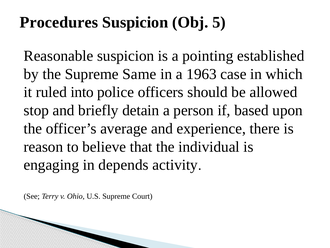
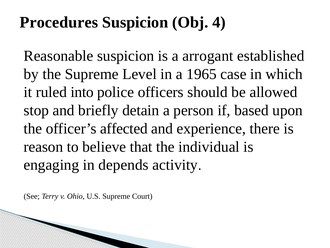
5: 5 -> 4
pointing: pointing -> arrogant
Same: Same -> Level
1963: 1963 -> 1965
average: average -> affected
